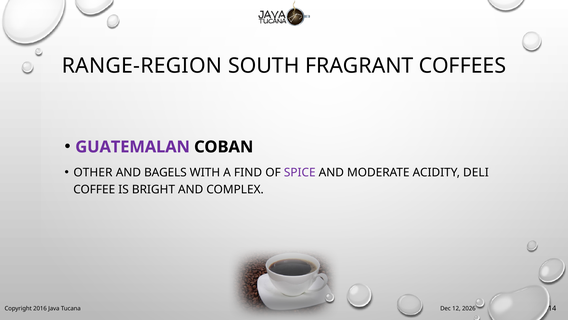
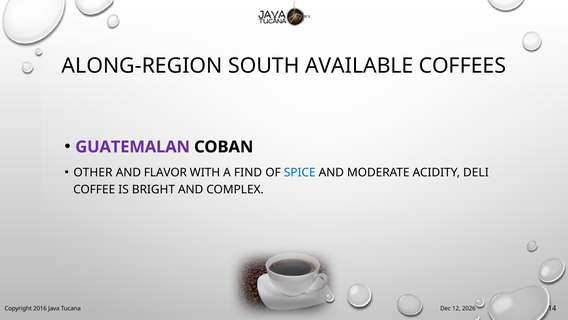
RANGE-REGION: RANGE-REGION -> ALONG-REGION
FRAGRANT: FRAGRANT -> AVAILABLE
BAGELS: BAGELS -> FLAVOR
SPICE colour: purple -> blue
